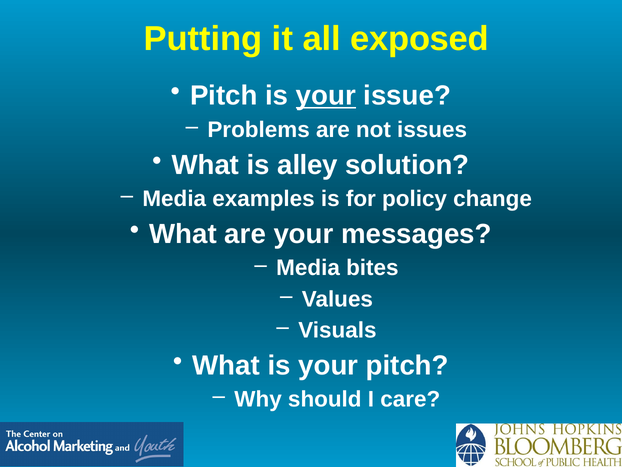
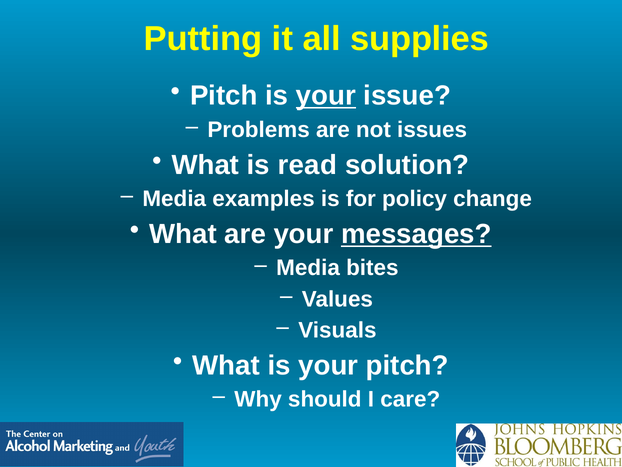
exposed: exposed -> supplies
alley: alley -> read
messages underline: none -> present
